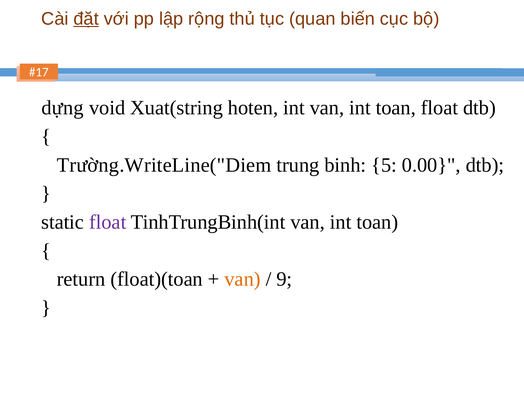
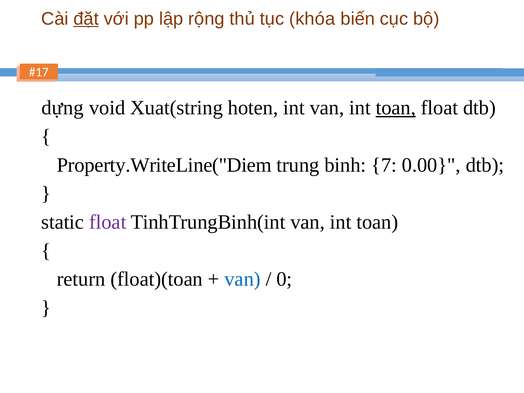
quan: quan -> khóa
toan at (396, 108) underline: none -> present
Trường.WriteLine("Diem: Trường.WriteLine("Diem -> Property.WriteLine("Diem
5: 5 -> 7
van at (243, 279) colour: orange -> blue
9: 9 -> 0
